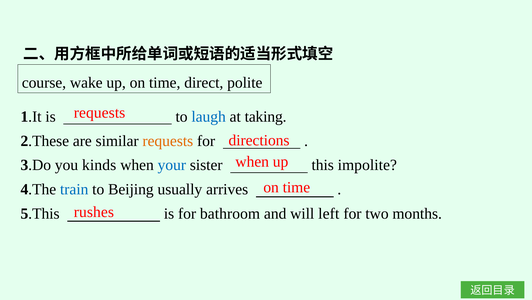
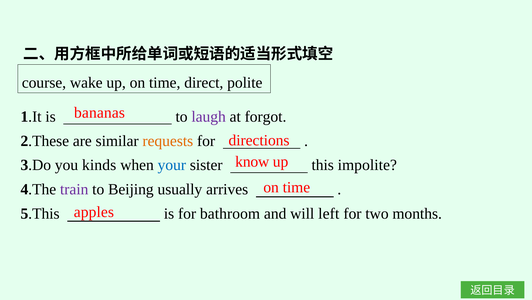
requests at (100, 112): requests -> bananas
laugh colour: blue -> purple
taking: taking -> forgot
when at (252, 161): when -> know
train colour: blue -> purple
rushes: rushes -> apples
